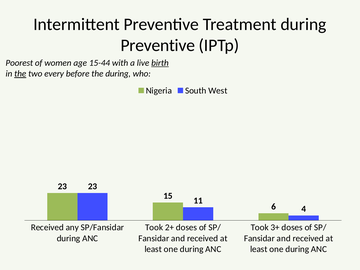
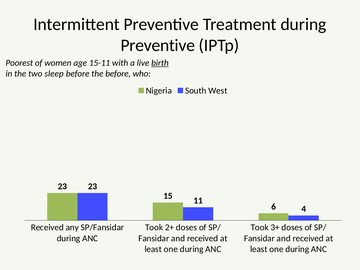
15-44: 15-44 -> 15-11
the at (20, 74) underline: present -> none
every: every -> sleep
the during: during -> before
